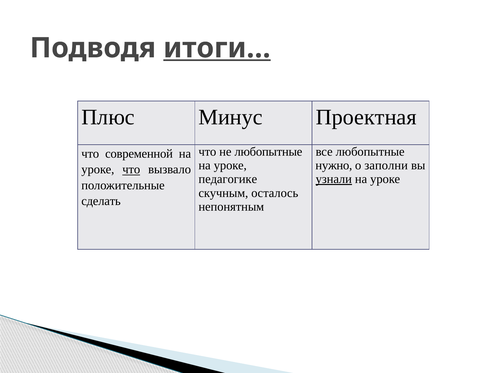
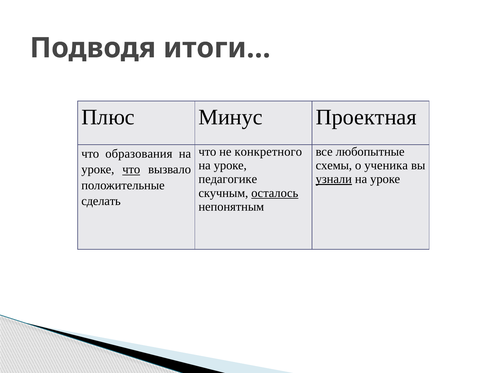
итоги… underline: present -> none
не любопытные: любопытные -> конкретного
современной: современной -> образования
нужно: нужно -> схемы
заполни: заполни -> ученика
осталось underline: none -> present
